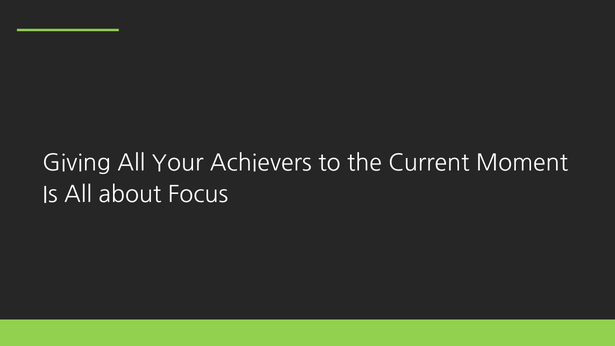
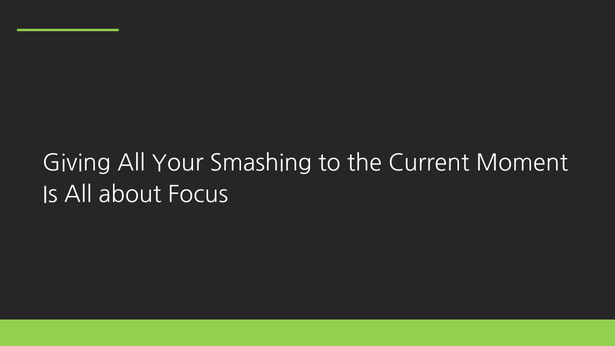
Achievers: Achievers -> Smashing
